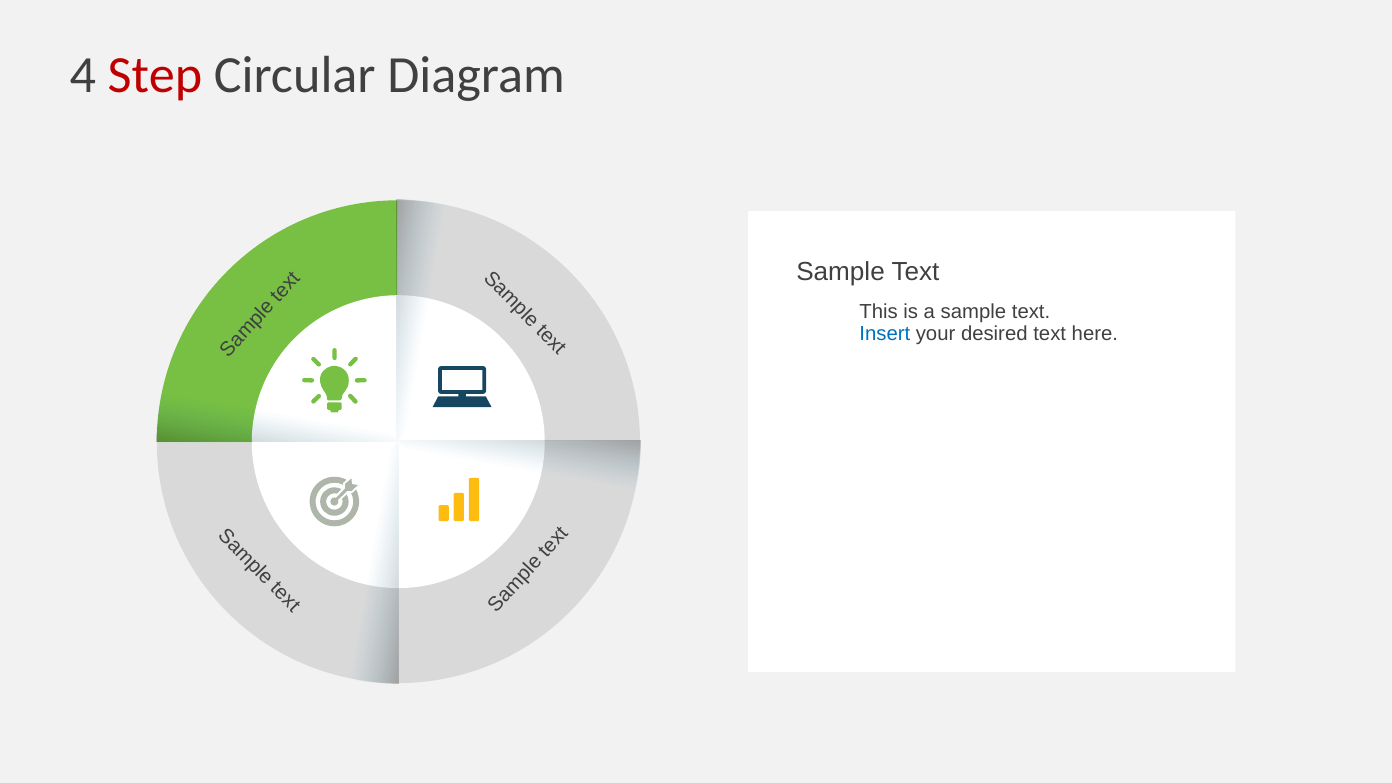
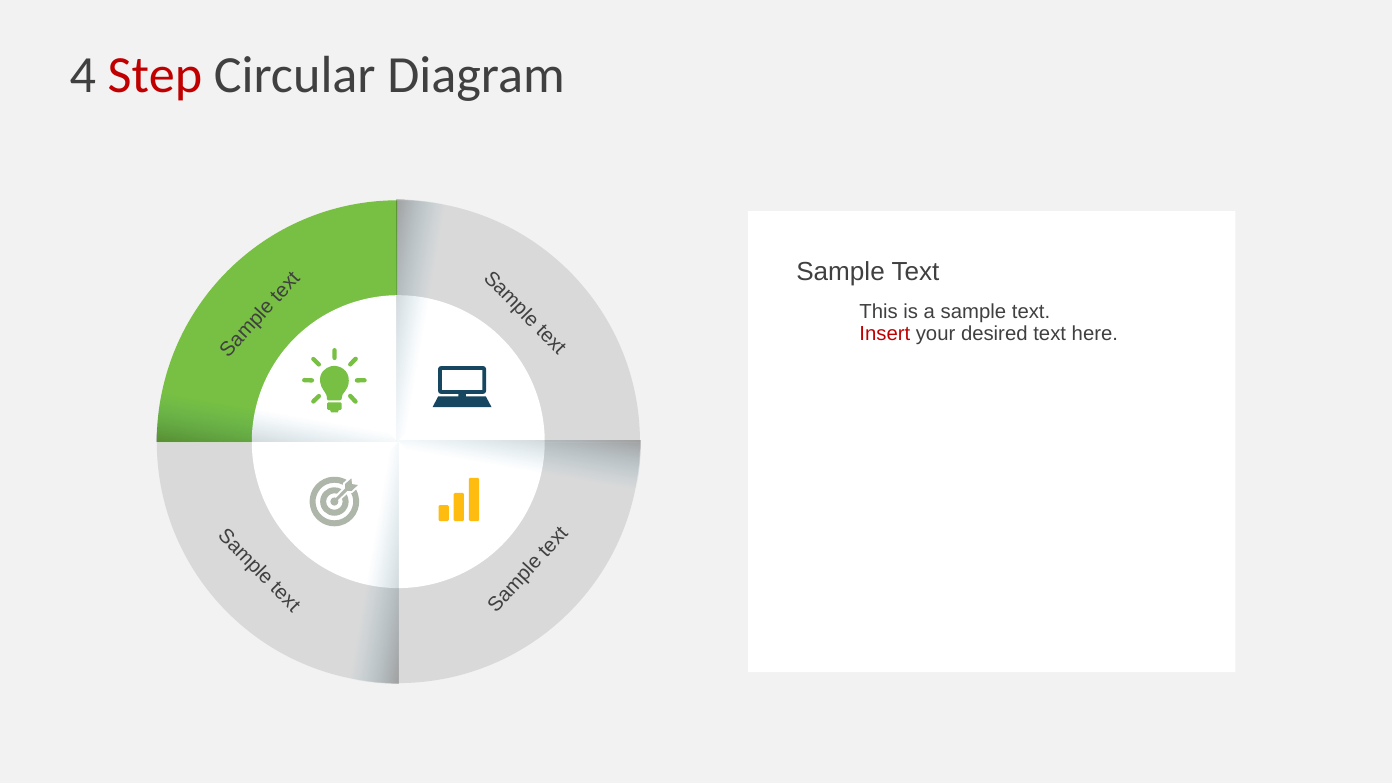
Insert colour: blue -> red
